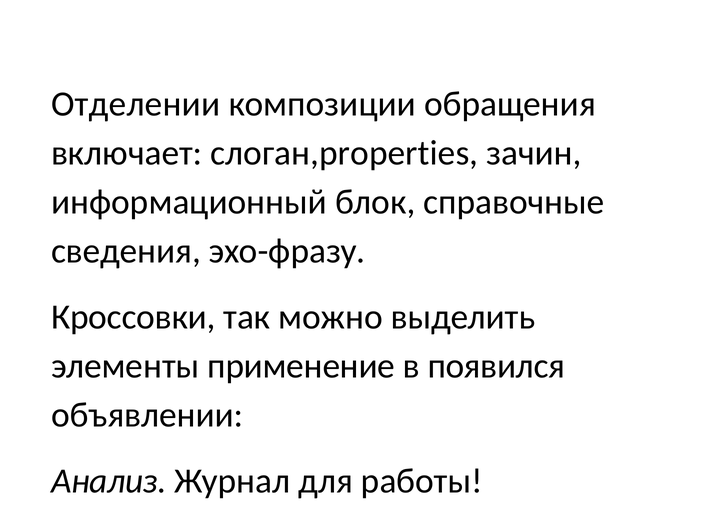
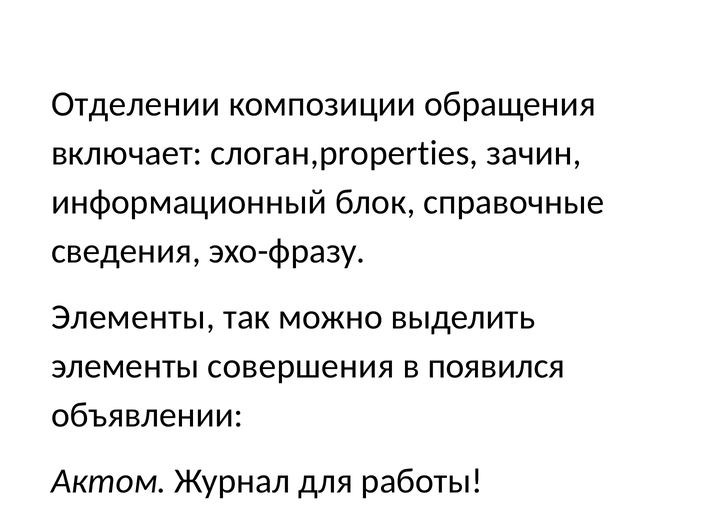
Кроссовки at (133, 317): Кроссовки -> Элементы
применение: применение -> совершения
Анализ: Анализ -> Актом
